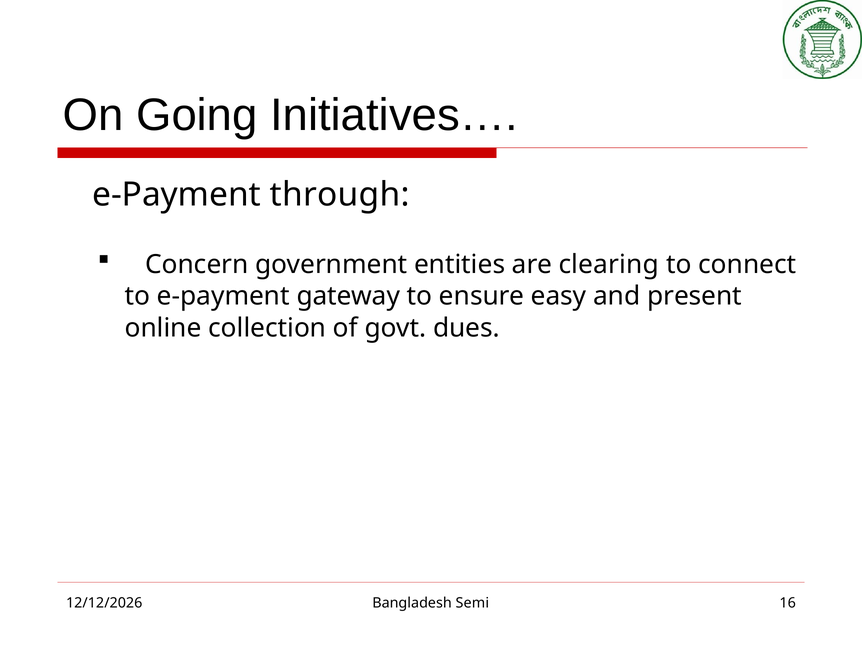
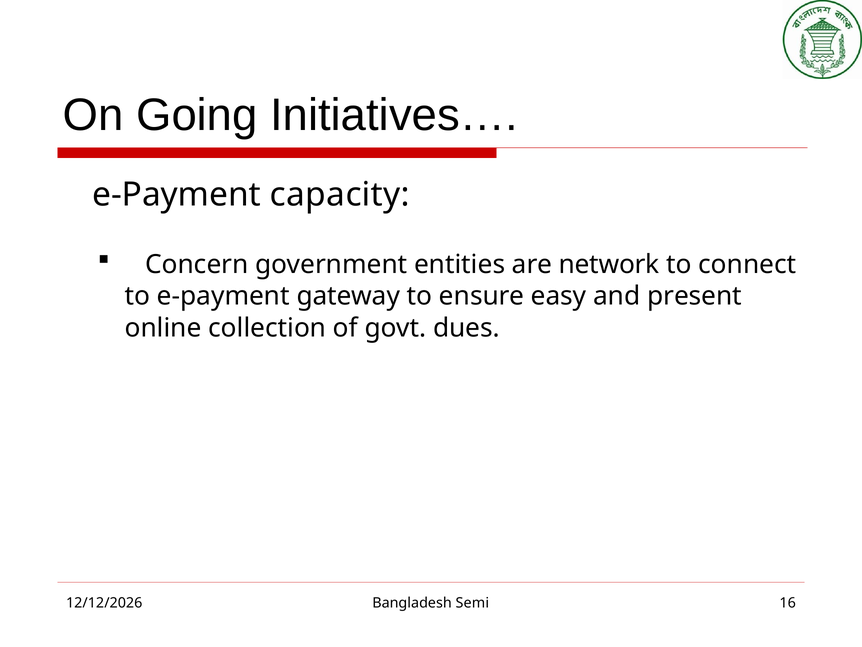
through: through -> capacity
clearing: clearing -> network
